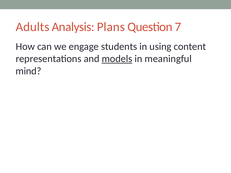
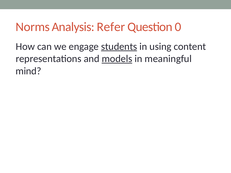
Adults: Adults -> Norms
Plans: Plans -> Refer
7: 7 -> 0
students underline: none -> present
